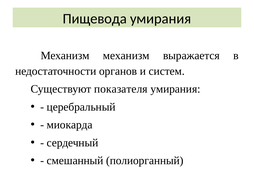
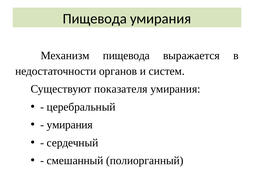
Механизм механизм: механизм -> пищевода
миокарда at (70, 124): миокарда -> умирания
